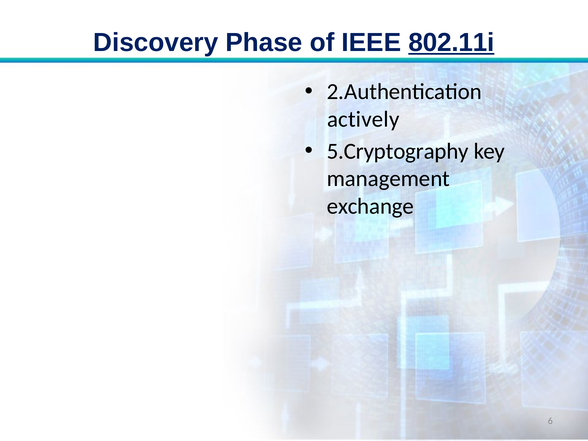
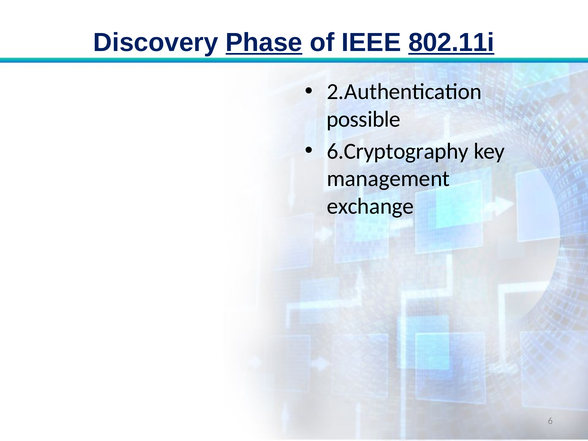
Phase underline: none -> present
actively: actively -> possible
5.Cryptography: 5.Cryptography -> 6.Cryptography
